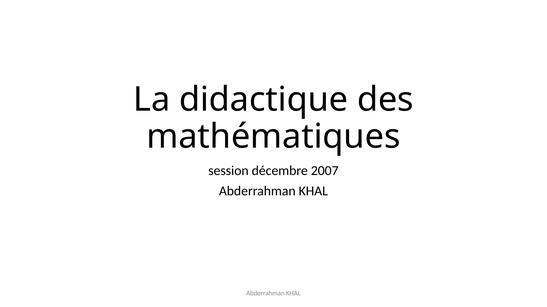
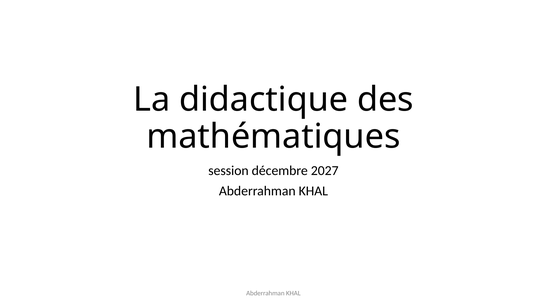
2007: 2007 -> 2027
